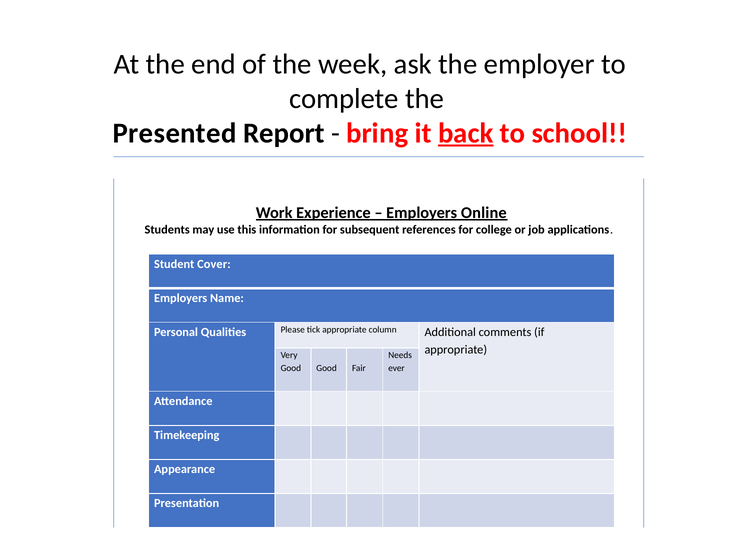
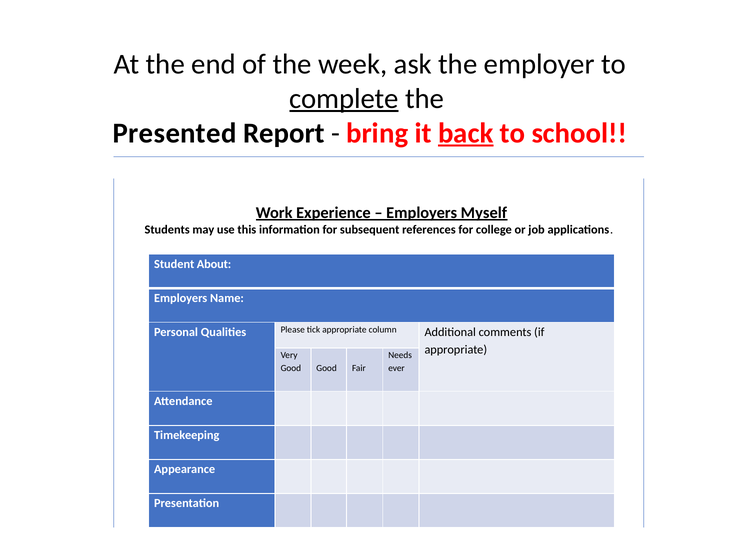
complete underline: none -> present
Online: Online -> Myself
Cover: Cover -> About
